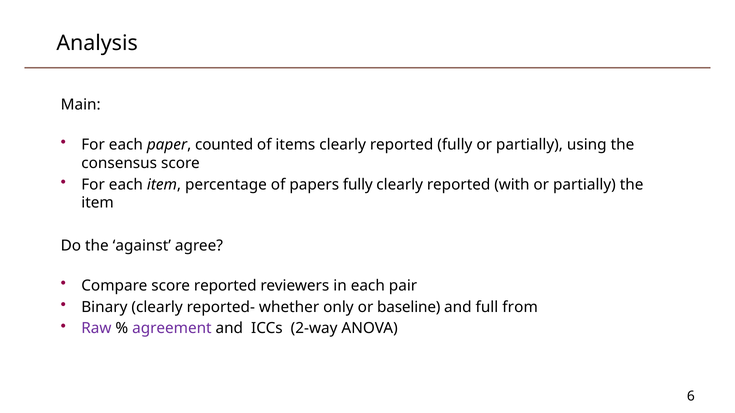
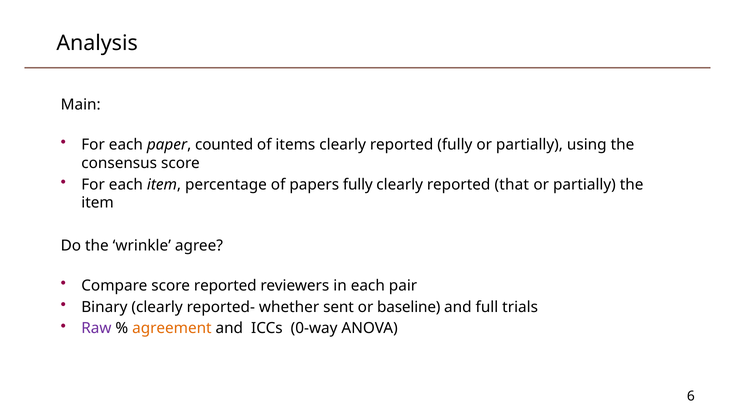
with: with -> that
against: against -> wrinkle
only: only -> sent
from: from -> trials
agreement colour: purple -> orange
2-way: 2-way -> 0-way
